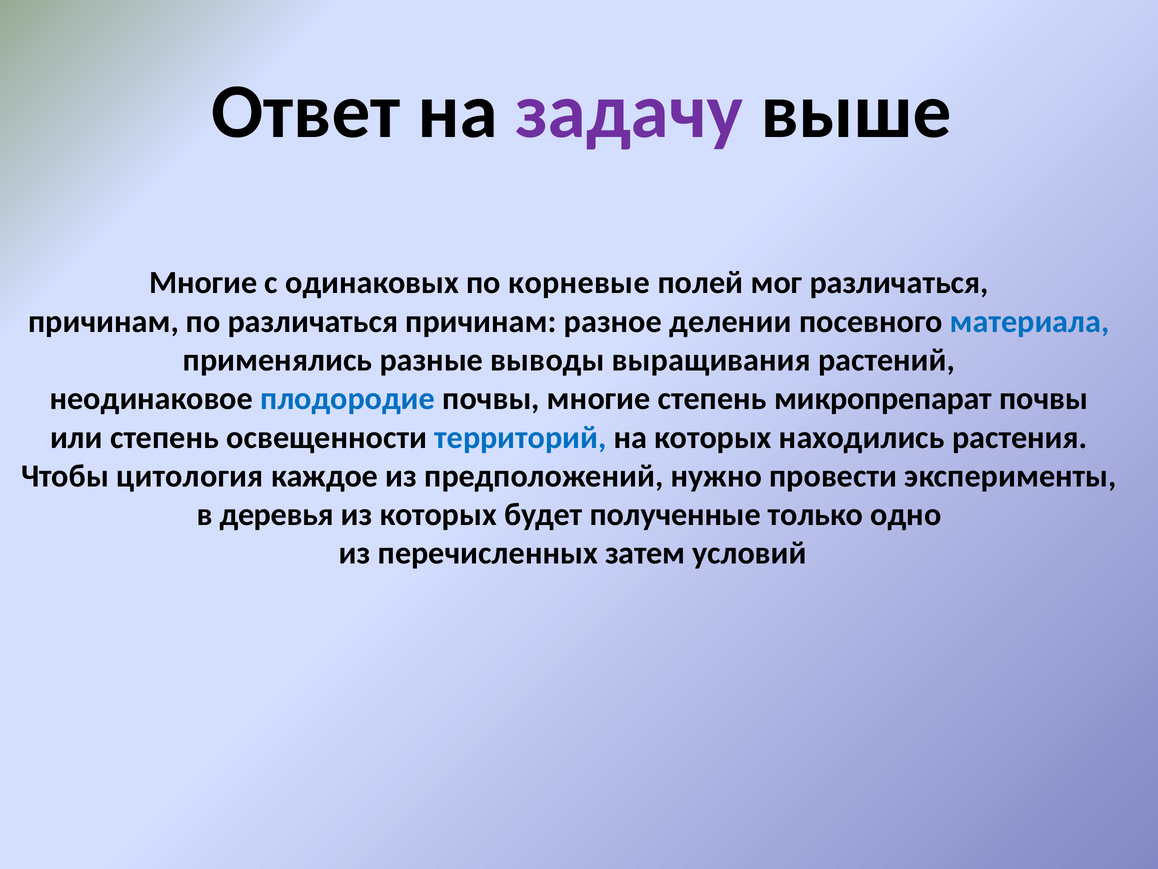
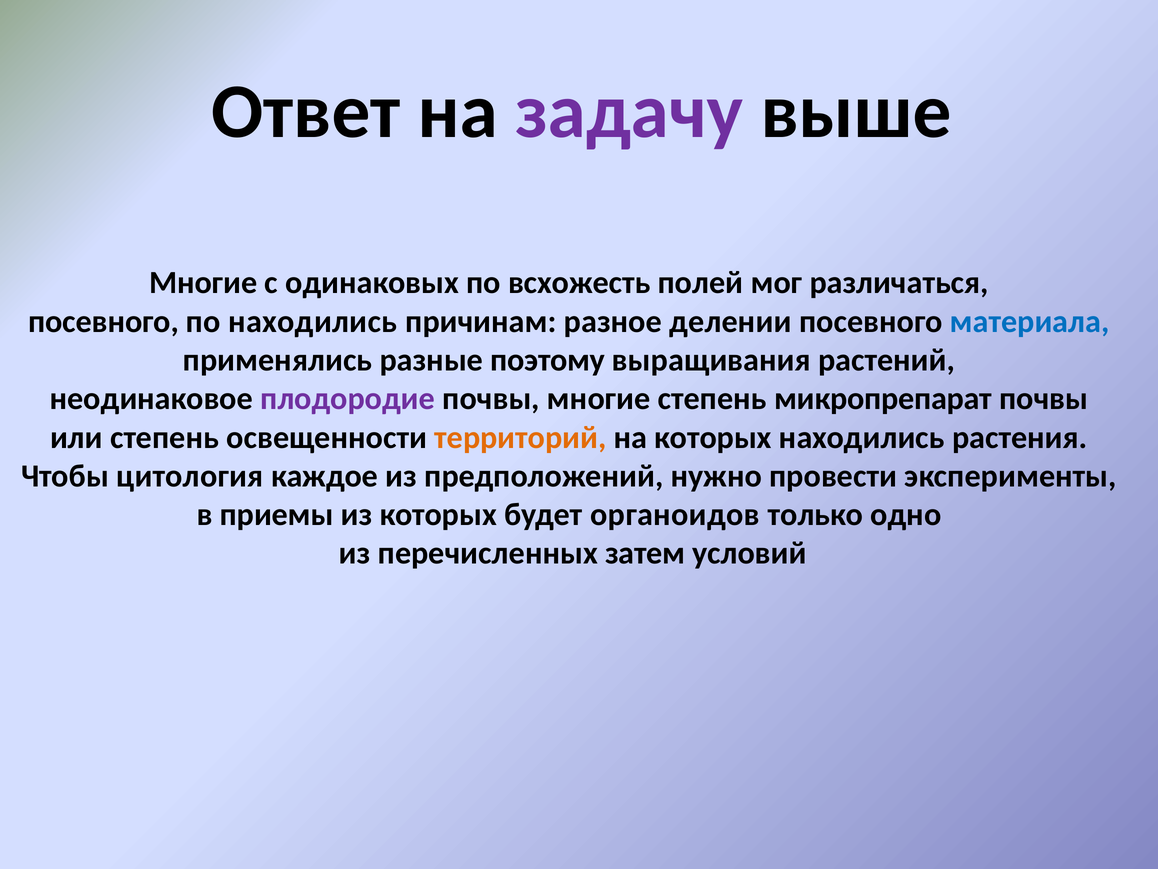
корневые: корневые -> всхожесть
причинам at (103, 321): причинам -> посевного
по различаться: различаться -> находились
выводы: выводы -> поэтому
плодородие colour: blue -> purple
территорий colour: blue -> orange
деревья: деревья -> приемы
полученные: полученные -> органоидов
